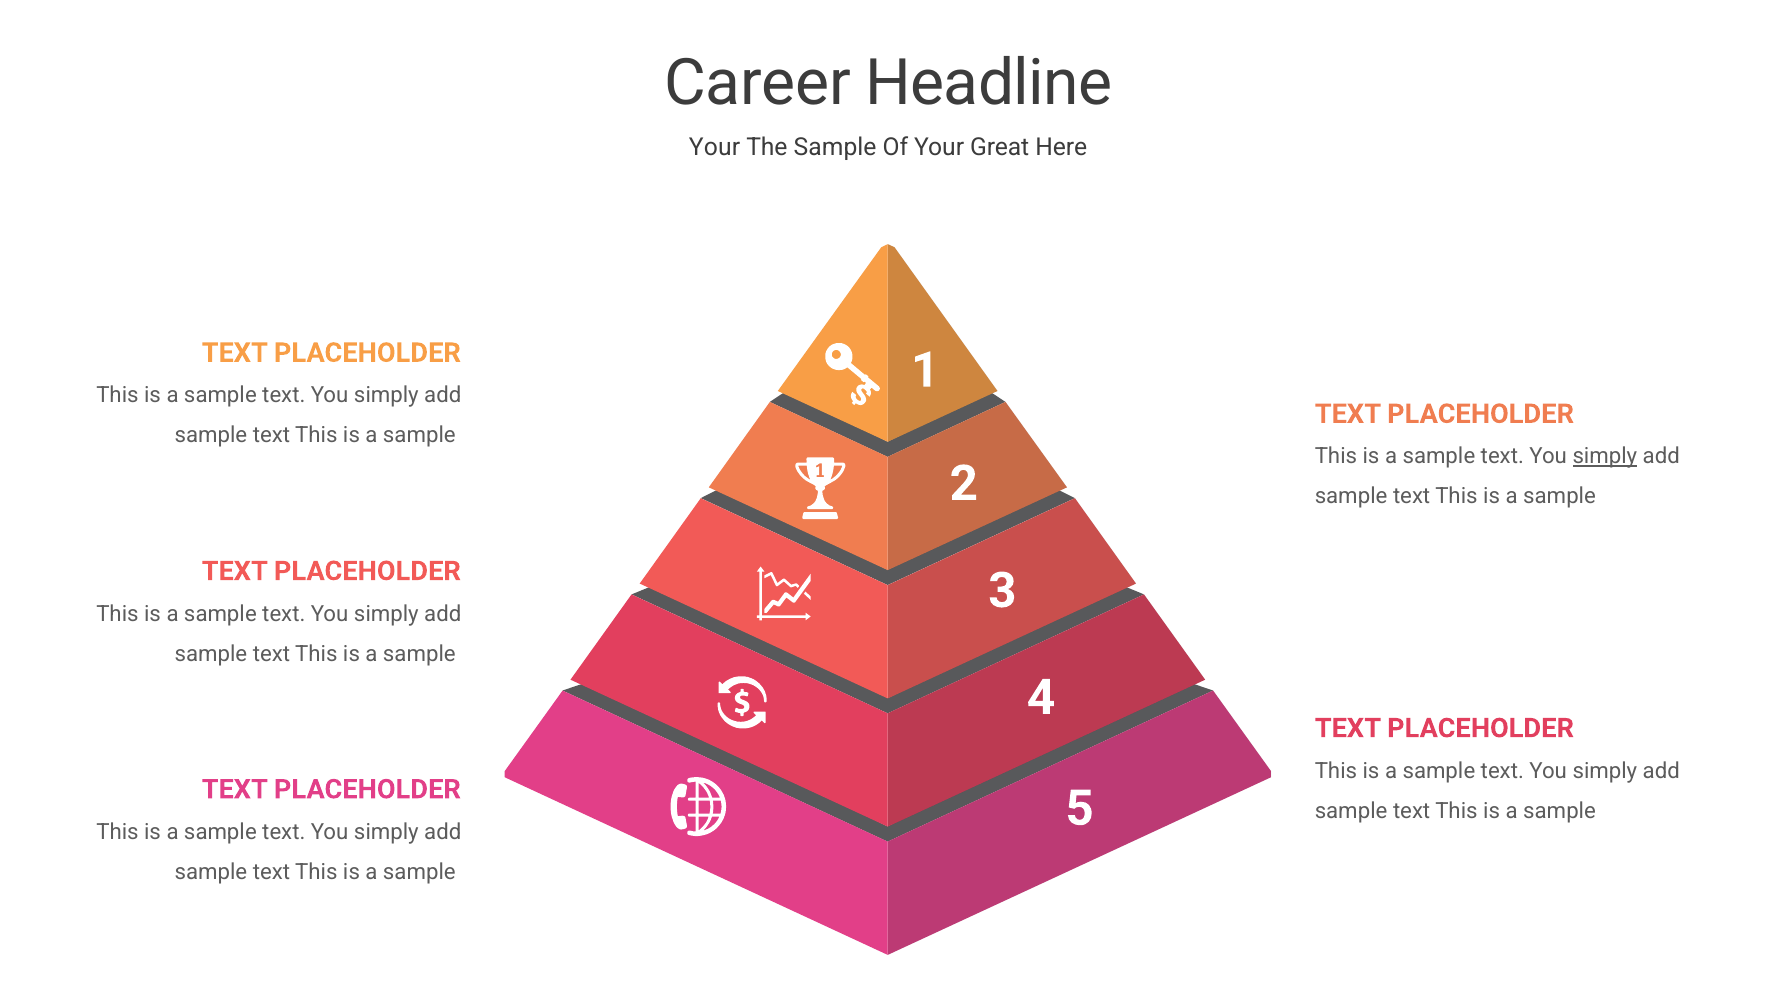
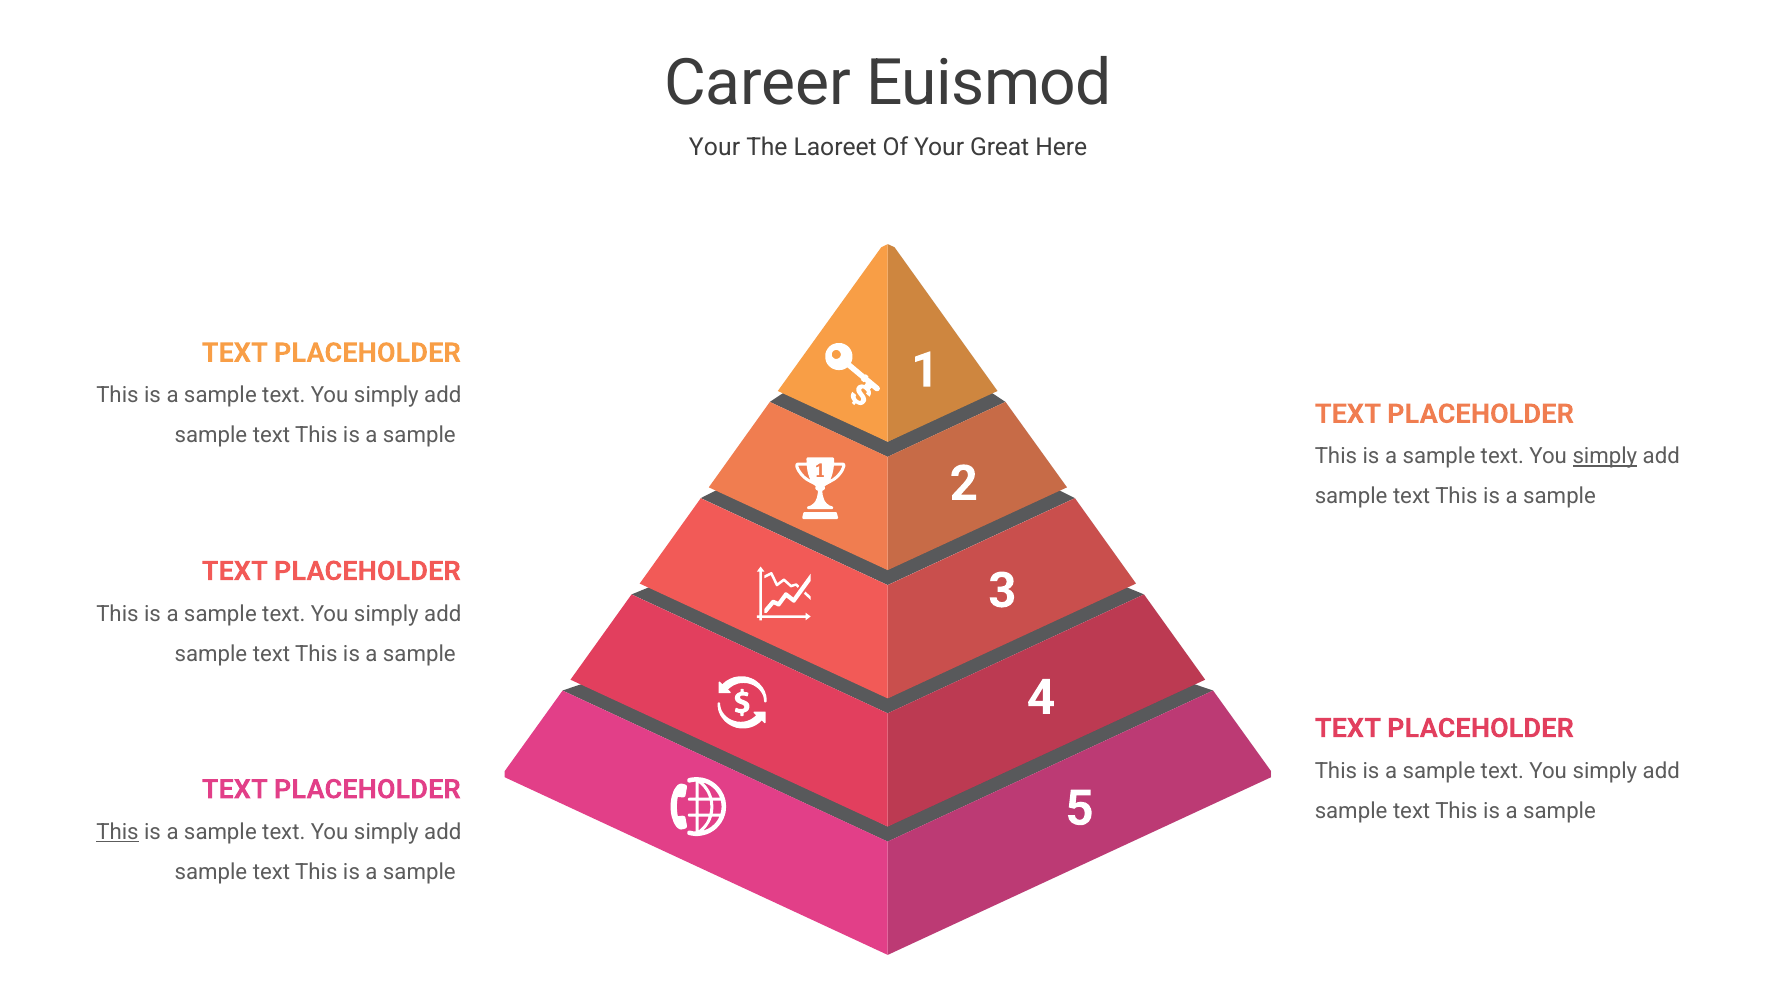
Headline: Headline -> Euismod
The Sample: Sample -> Laoreet
This at (117, 832) underline: none -> present
